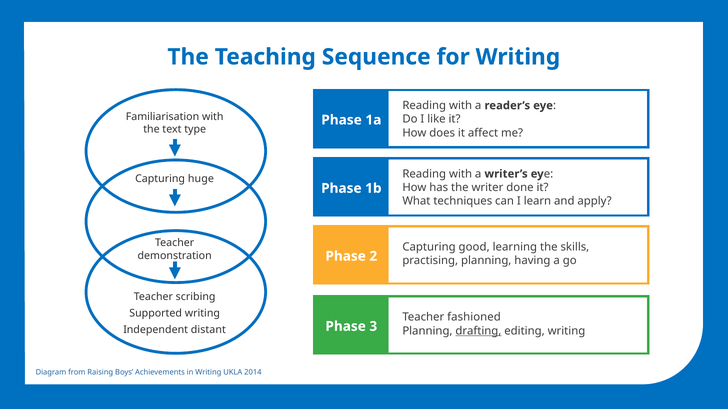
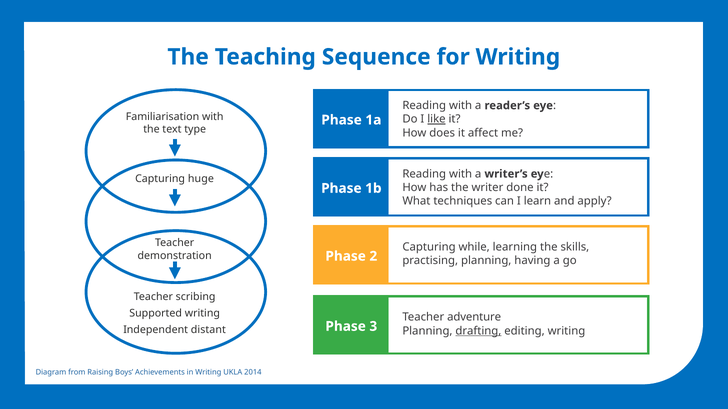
like underline: none -> present
good: good -> while
fashioned: fashioned -> adventure
